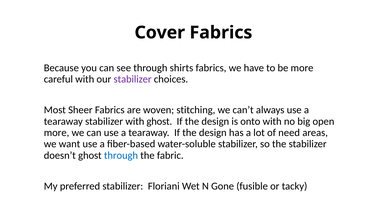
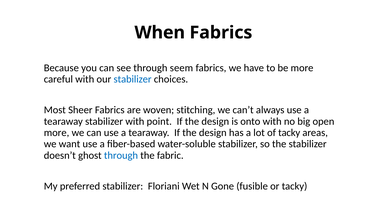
Cover: Cover -> When
shirts: shirts -> seem
stabilizer at (133, 79) colour: purple -> blue
with ghost: ghost -> point
of need: need -> tacky
